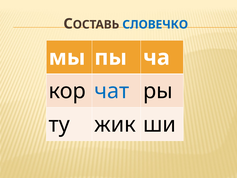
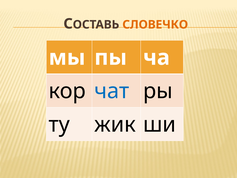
СЛОВЕЧКО colour: blue -> orange
